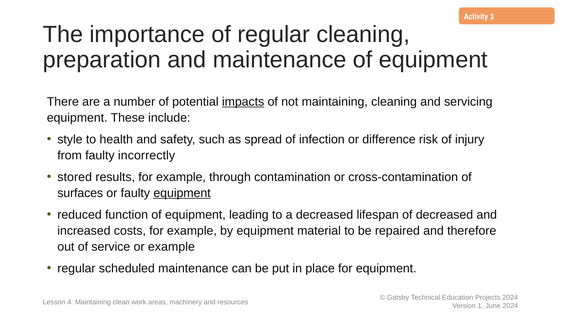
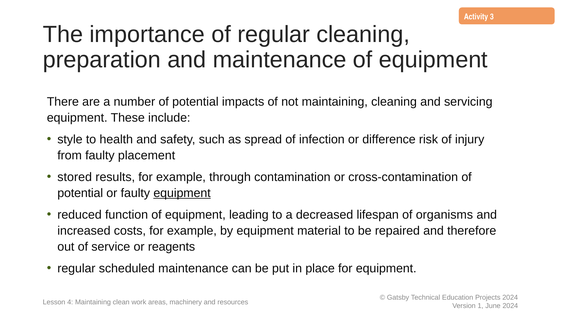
impacts underline: present -> none
incorrectly: incorrectly -> placement
surfaces at (80, 193): surfaces -> potential
of decreased: decreased -> organisms
or example: example -> reagents
